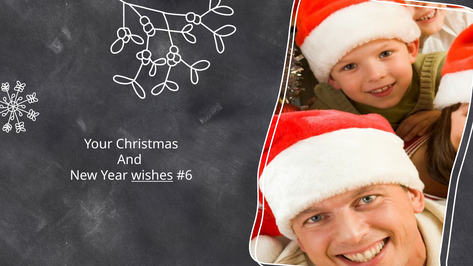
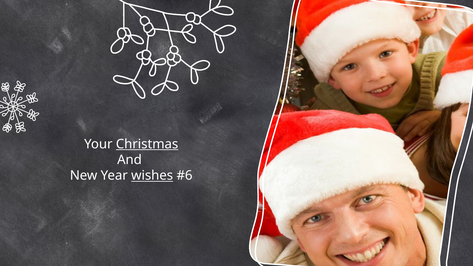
Christmas underline: none -> present
